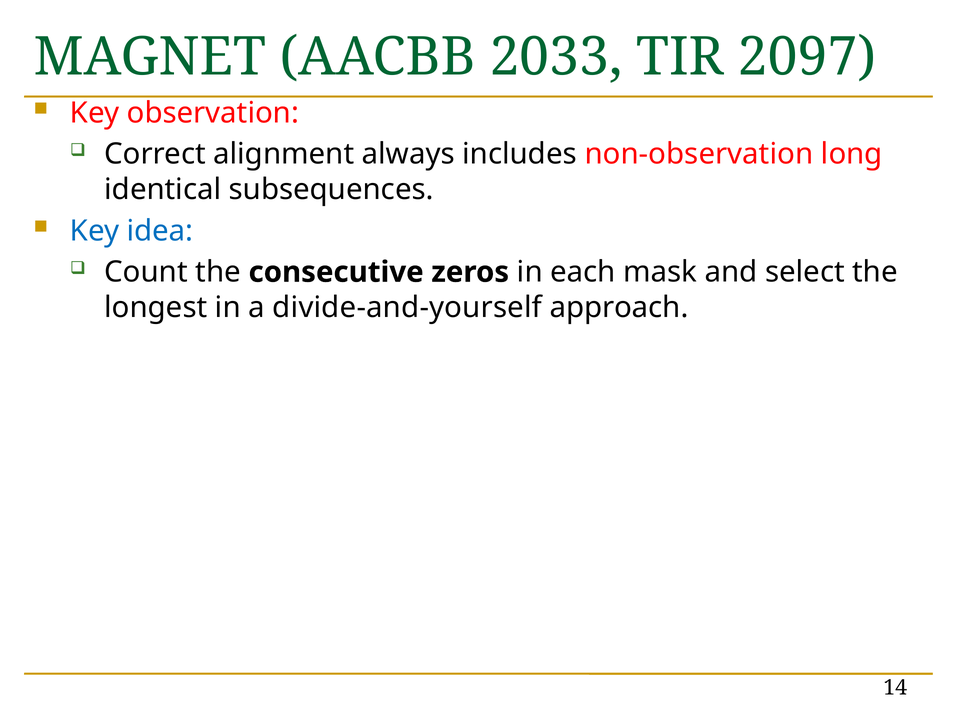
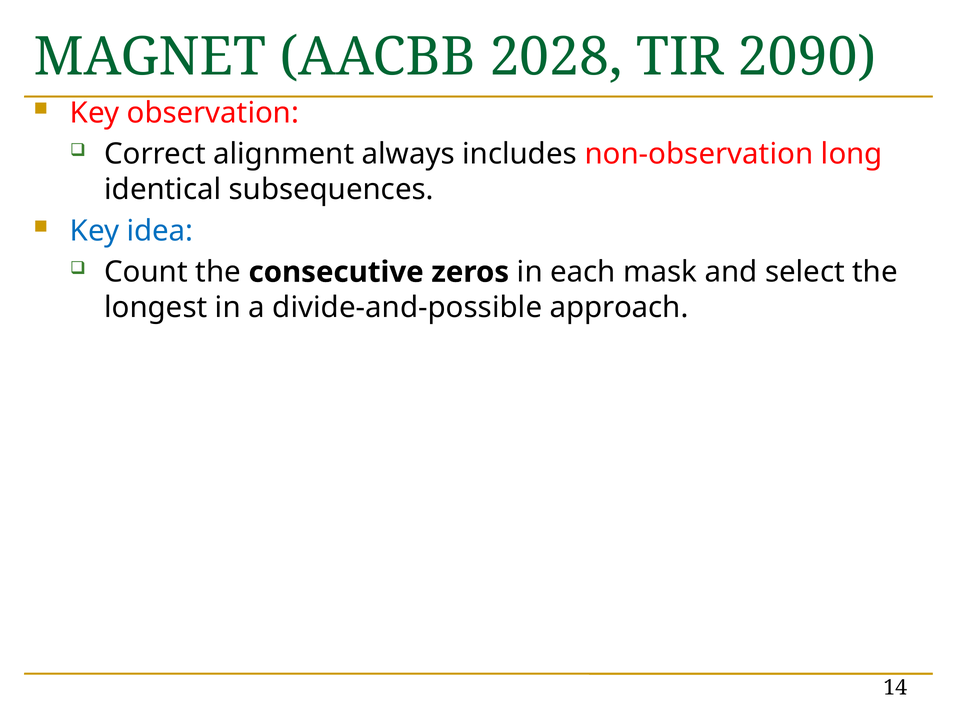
2033: 2033 -> 2028
2097: 2097 -> 2090
divide-and-yourself: divide-and-yourself -> divide-and-possible
